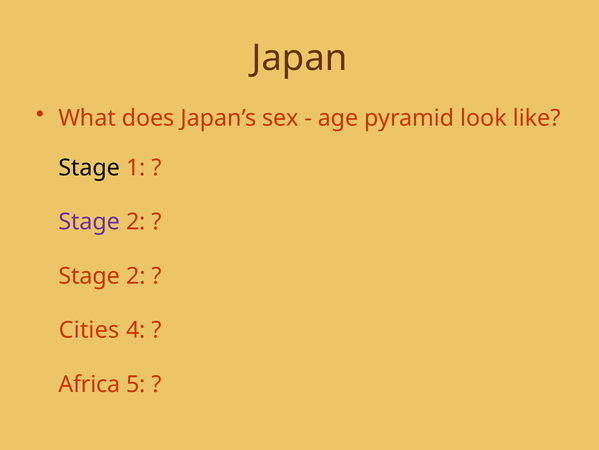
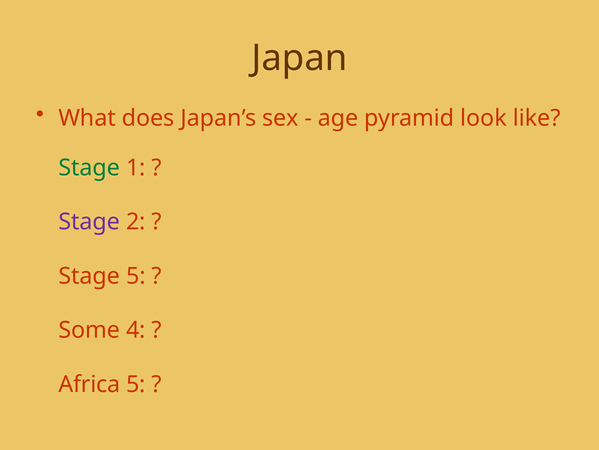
Stage at (89, 167) colour: black -> green
2 at (136, 276): 2 -> 5
Cities: Cities -> Some
